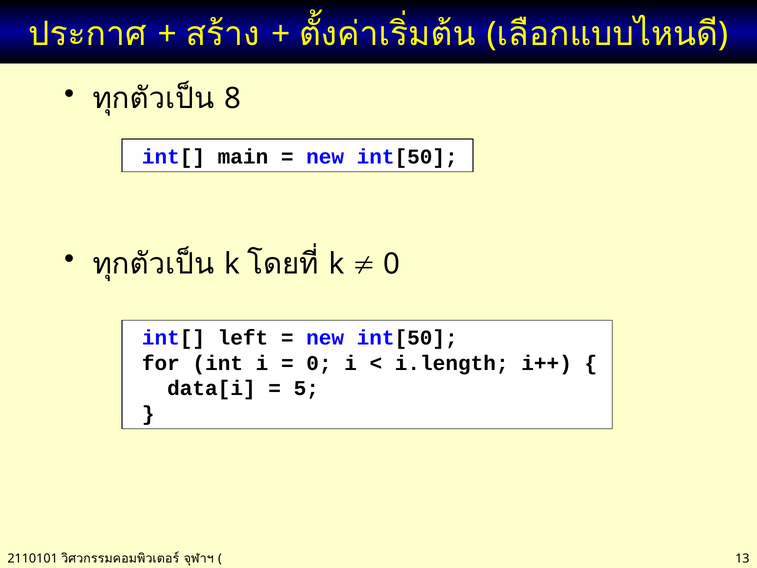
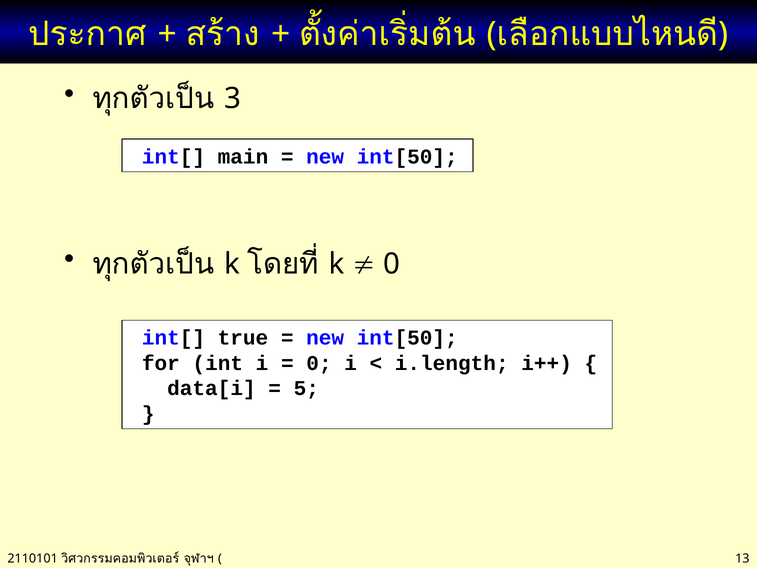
8: 8 -> 3
left: left -> true
